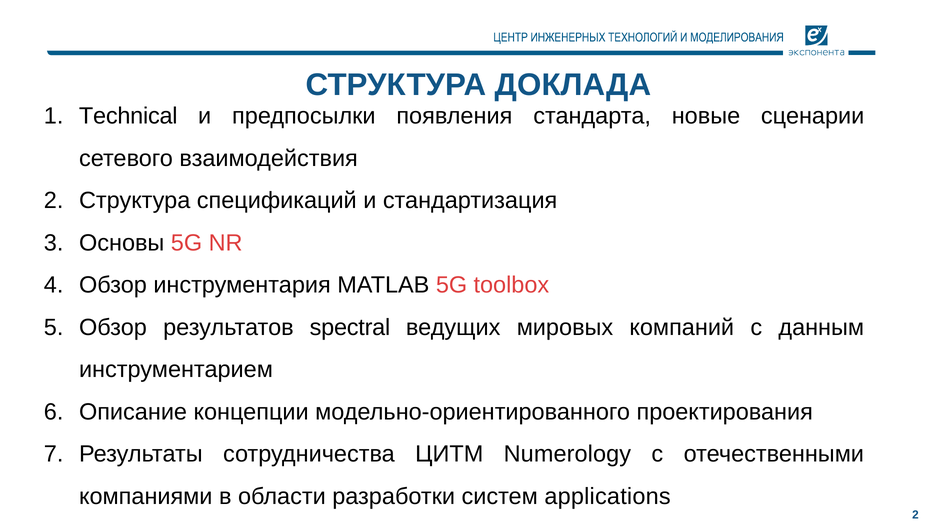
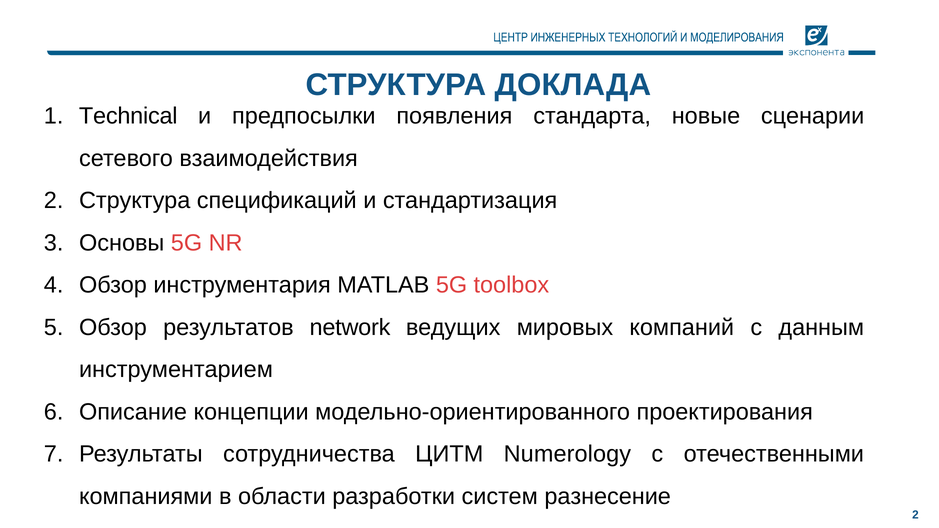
spectral: spectral -> network
applications: applications -> разнесение
